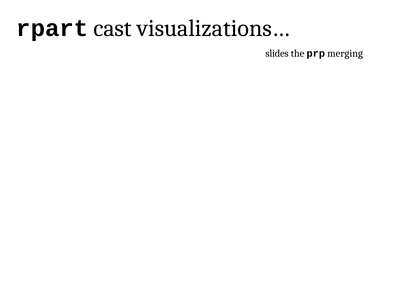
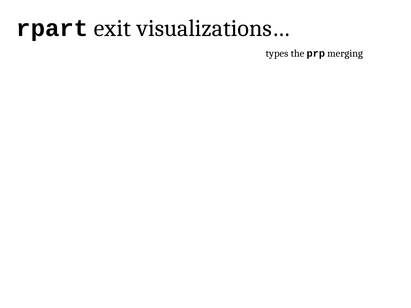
cast: cast -> exit
slides: slides -> types
